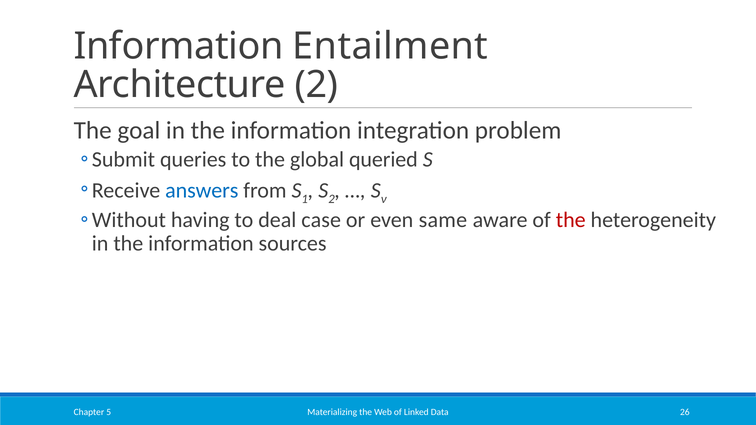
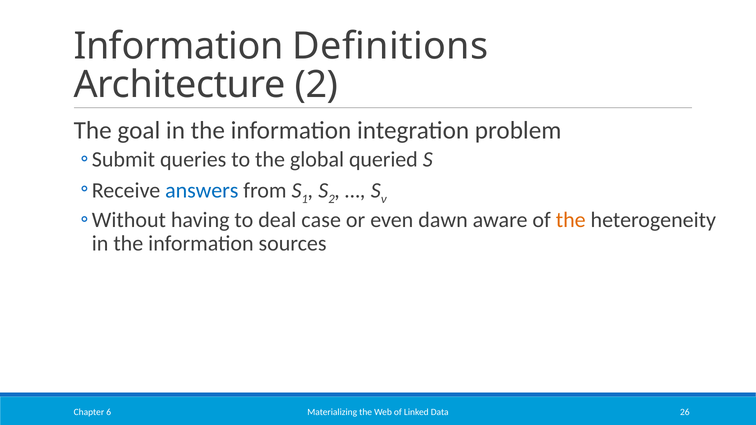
Entailment: Entailment -> Definitions
same: same -> dawn
the at (571, 220) colour: red -> orange
5: 5 -> 6
